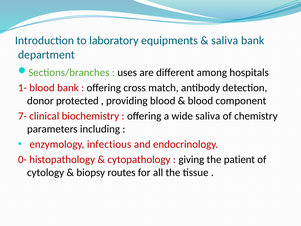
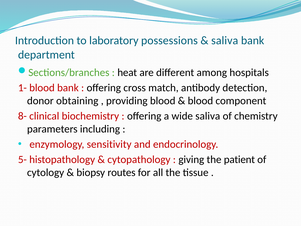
equipments: equipments -> possessions
uses: uses -> heat
protected: protected -> obtaining
7-: 7- -> 8-
infectious: infectious -> sensitivity
0-: 0- -> 5-
